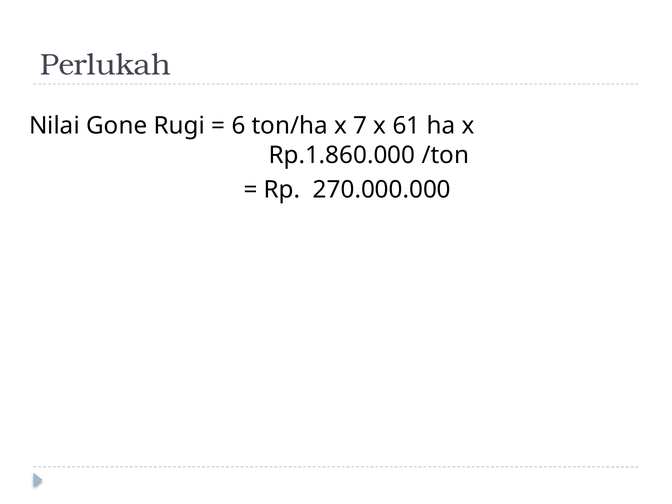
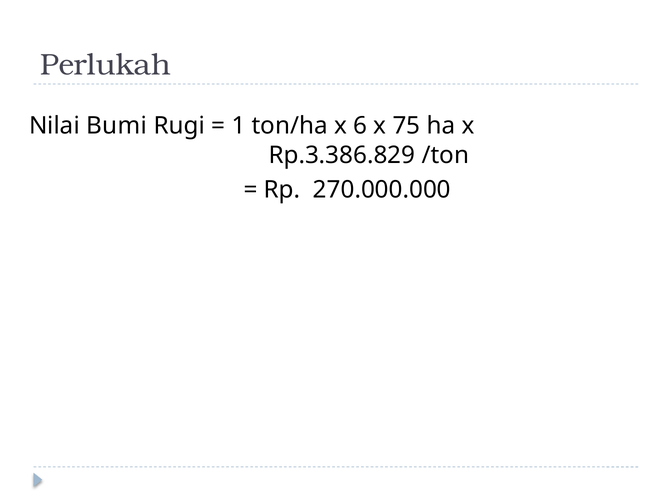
Gone: Gone -> Bumi
6: 6 -> 1
7: 7 -> 6
61: 61 -> 75
Rp.1.860.000: Rp.1.860.000 -> Rp.3.386.829
